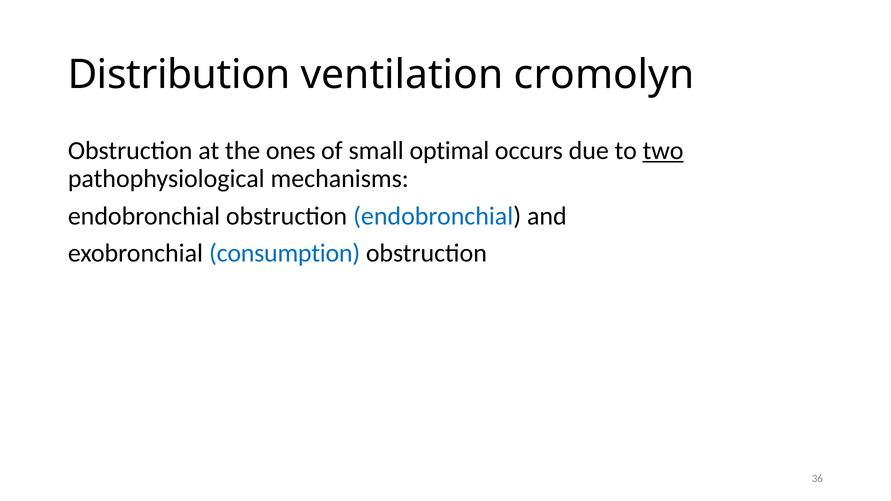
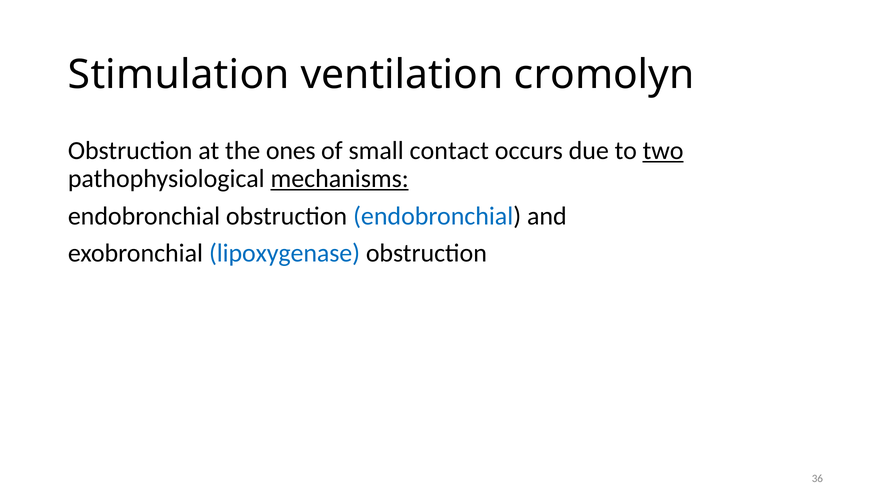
Distribution: Distribution -> Stimulation
optimal: optimal -> contact
mechanisms underline: none -> present
consumption: consumption -> lipoxygenase
